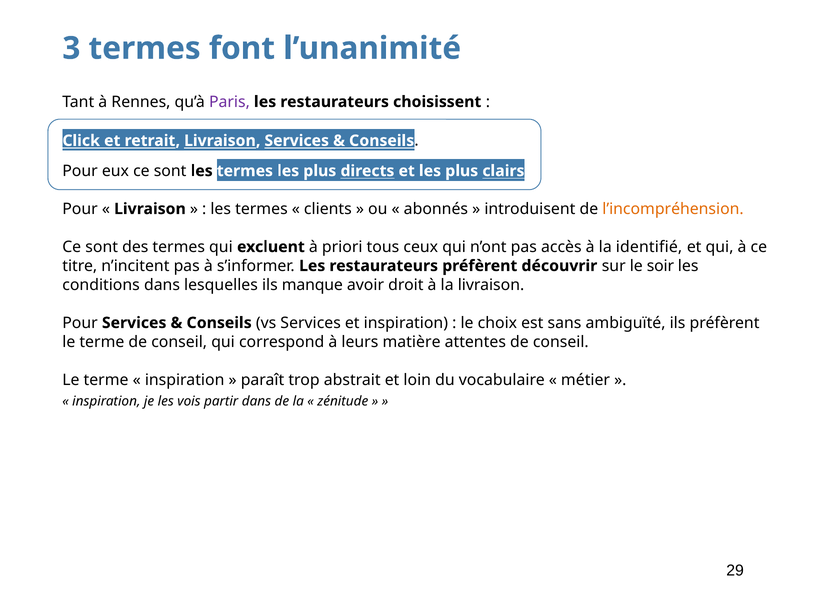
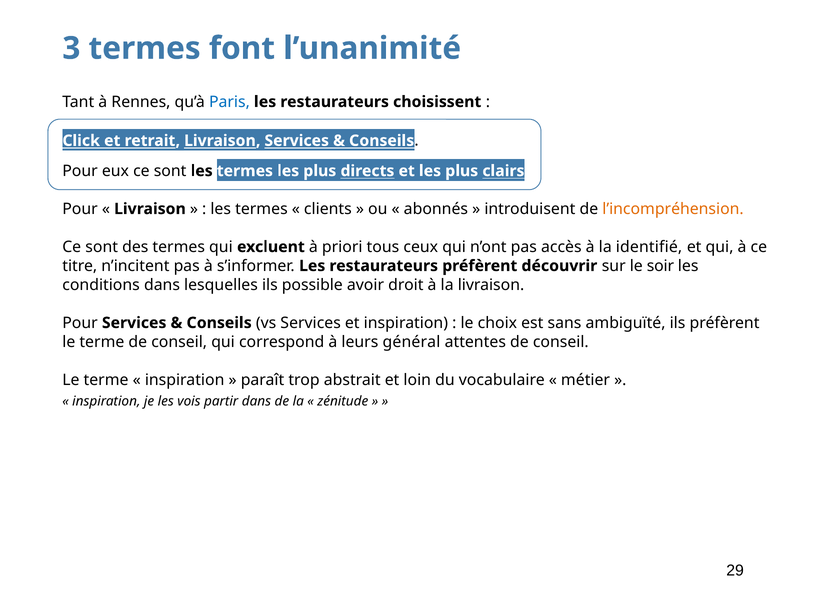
Paris colour: purple -> blue
manque: manque -> possible
matière: matière -> général
